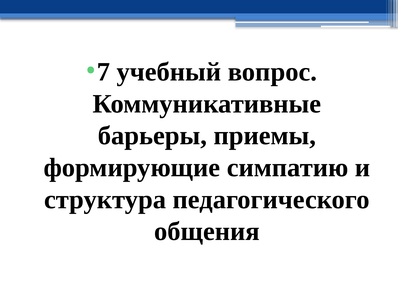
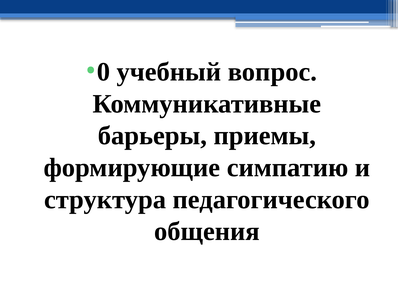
7: 7 -> 0
